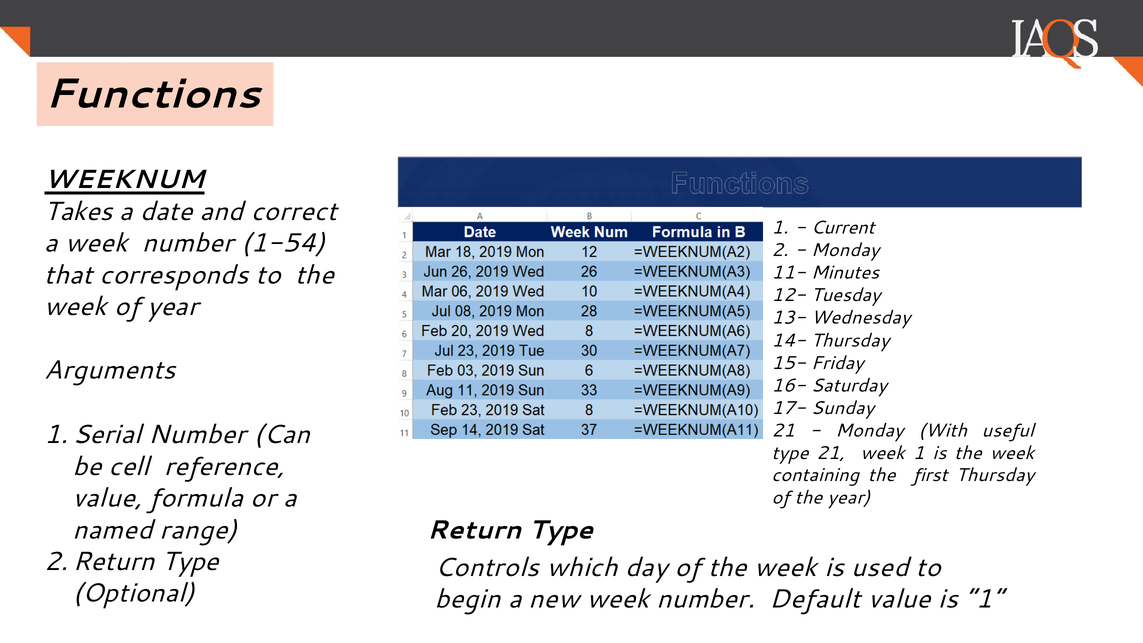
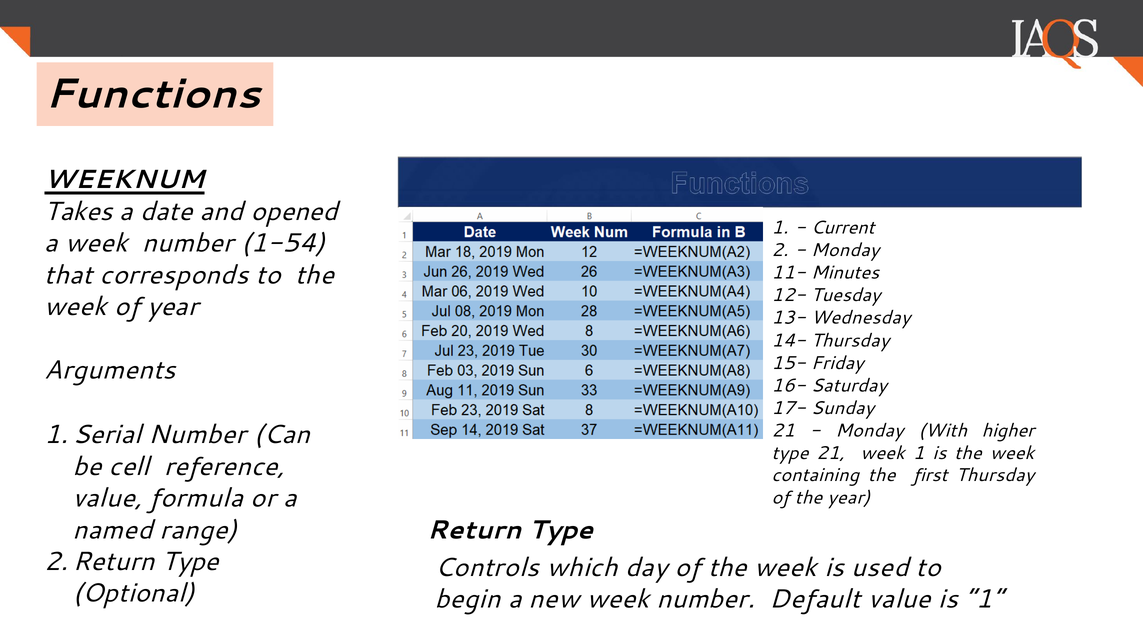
correct: correct -> opened
useful: useful -> higher
